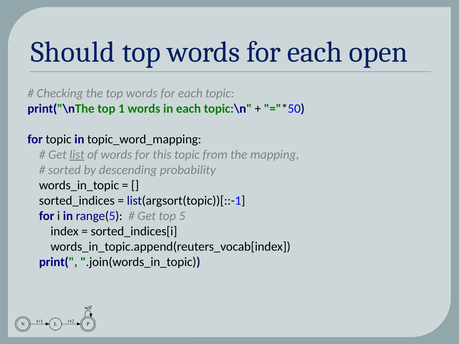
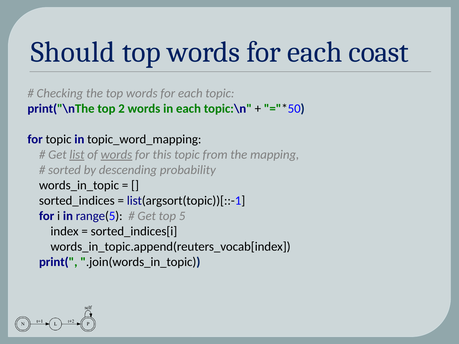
open: open -> coast
1: 1 -> 2
words at (116, 155) underline: none -> present
